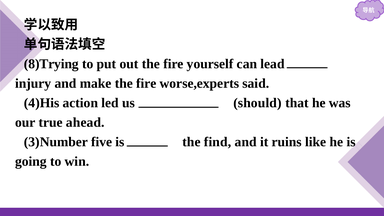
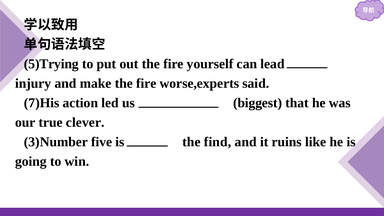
8)Trying: 8)Trying -> 5)Trying
4)His: 4)His -> 7)His
should: should -> biggest
ahead: ahead -> clever
